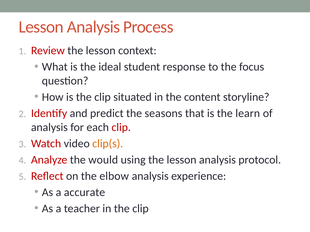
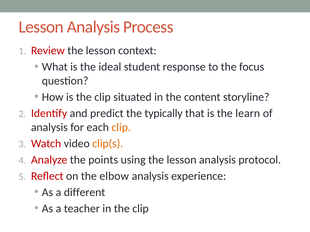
seasons: seasons -> typically
clip at (121, 127) colour: red -> orange
would: would -> points
accurate: accurate -> different
